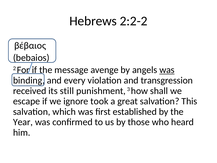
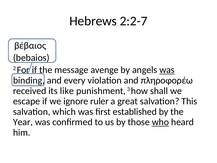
2:2-2: 2:2-2 -> 2:2-7
transgression: transgression -> πληροφορέω
still: still -> like
took: took -> ruler
who underline: none -> present
